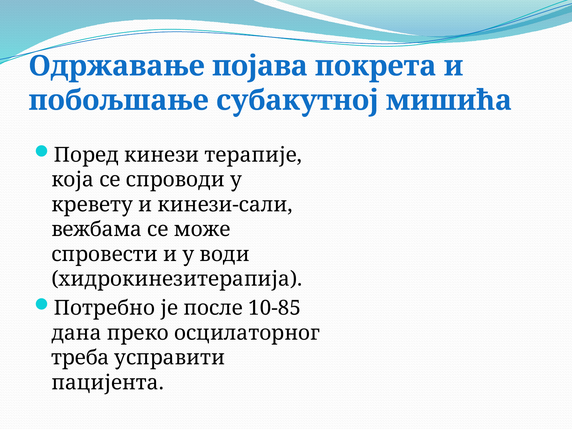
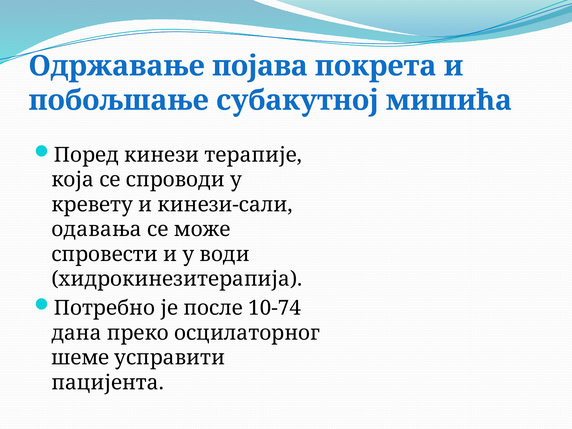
вежбама: вежбама -> одавања
10-85: 10-85 -> 10-74
треба: треба -> шеме
